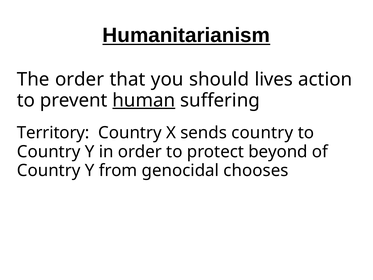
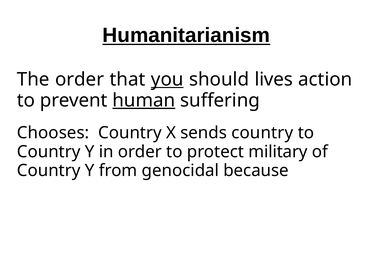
you underline: none -> present
Territory: Territory -> Chooses
beyond: beyond -> military
chooses: chooses -> because
